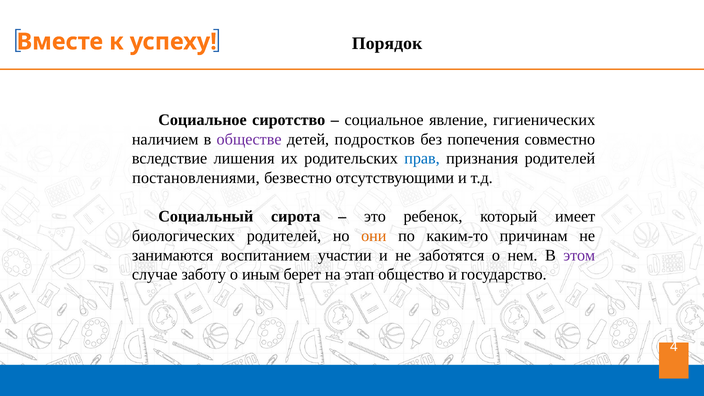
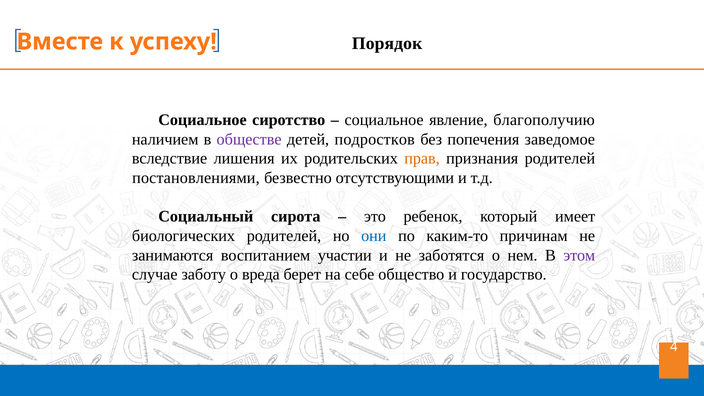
гигиенических: гигиенических -> благополучию
совместно: совместно -> заведомое
прав colour: blue -> orange
они colour: orange -> blue
иным: иным -> вреда
этап: этап -> себе
